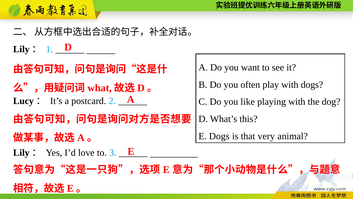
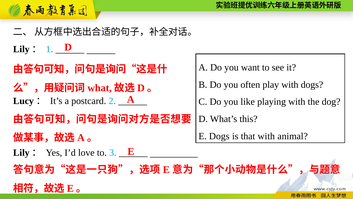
that very: very -> with
